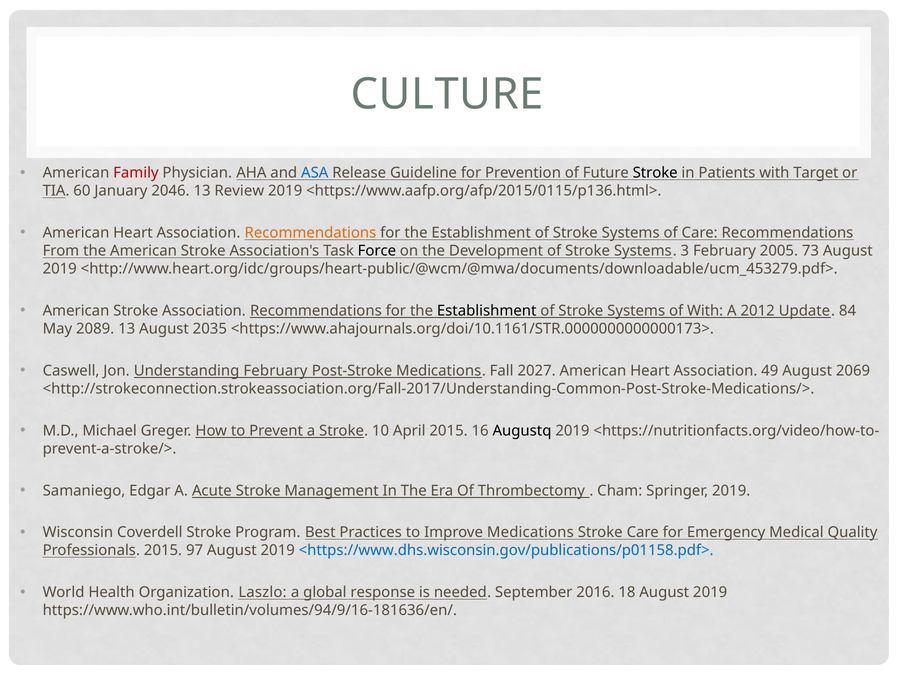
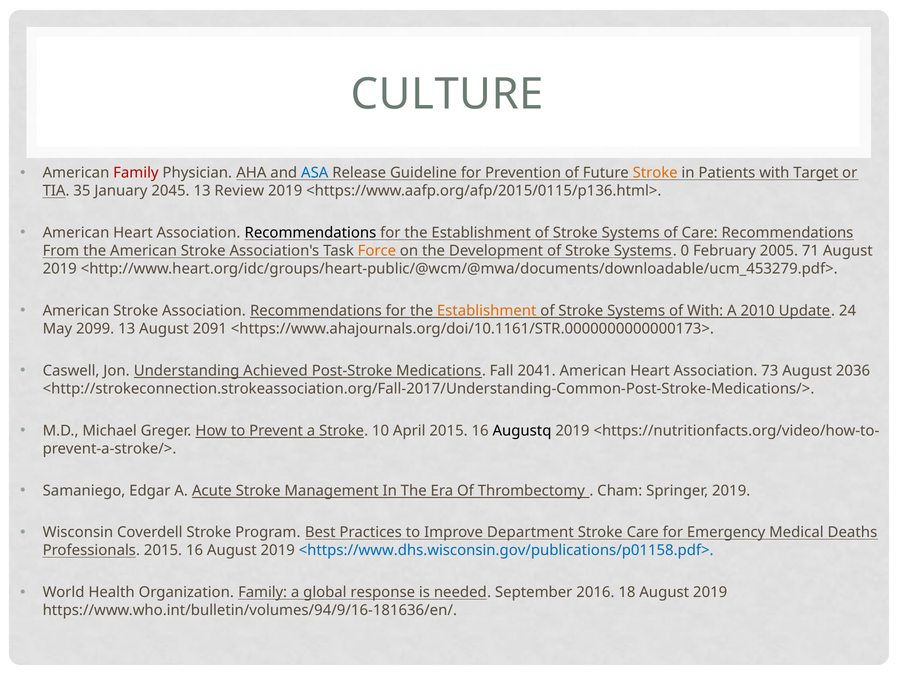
Stroke at (655, 173) colour: black -> orange
60: 60 -> 35
2046: 2046 -> 2045
Recommendations at (310, 233) colour: orange -> black
Force colour: black -> orange
3: 3 -> 0
73: 73 -> 71
Establishment at (487, 311) colour: black -> orange
2012: 2012 -> 2010
84: 84 -> 24
2089: 2089 -> 2099
2035: 2035 -> 2091
Understanding February: February -> Achieved
2027: 2027 -> 2041
49: 49 -> 73
2069: 2069 -> 2036
Improve Medications: Medications -> Department
Quality: Quality -> Deaths
Professionals 2015 97: 97 -> 16
Organization Laszlo: Laszlo -> Family
